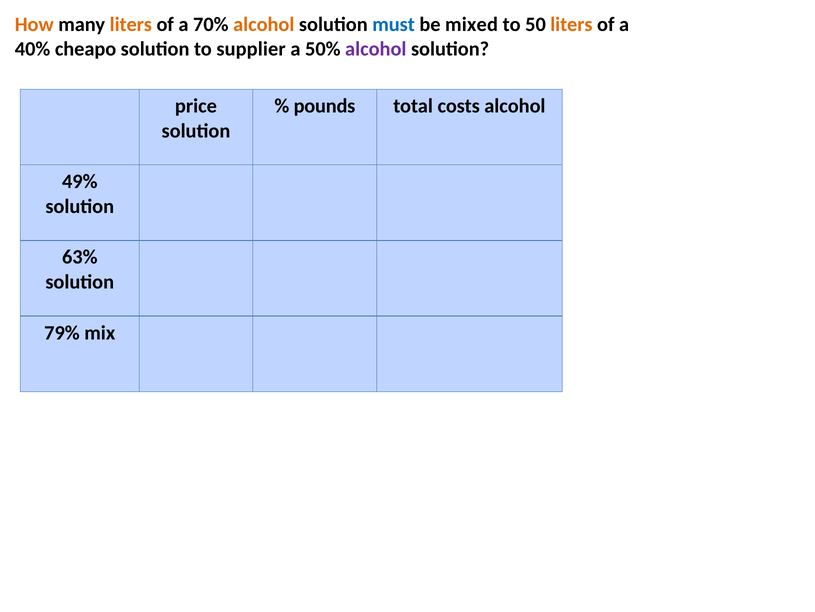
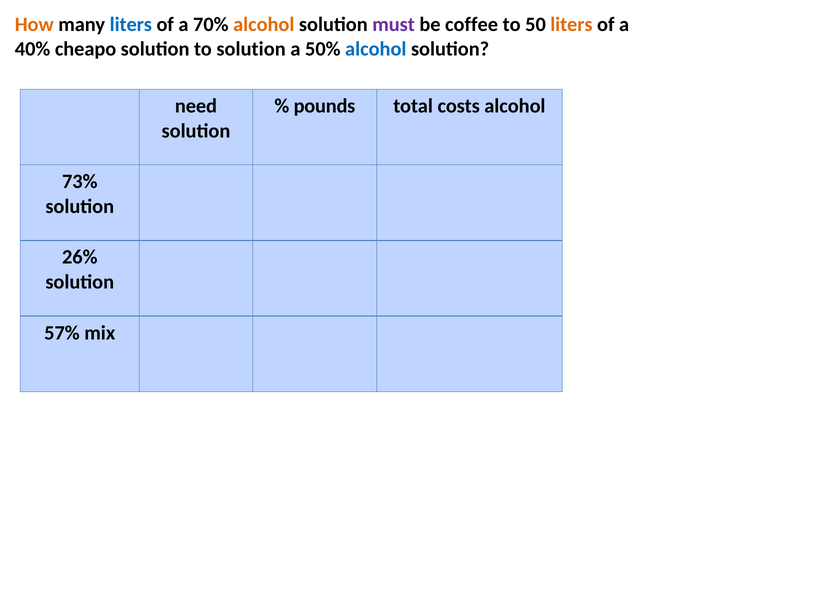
liters at (131, 24) colour: orange -> blue
must colour: blue -> purple
mixed: mixed -> coffee
to supplier: supplier -> solution
alcohol at (376, 49) colour: purple -> blue
price: price -> need
49%: 49% -> 73%
63%: 63% -> 26%
79%: 79% -> 57%
